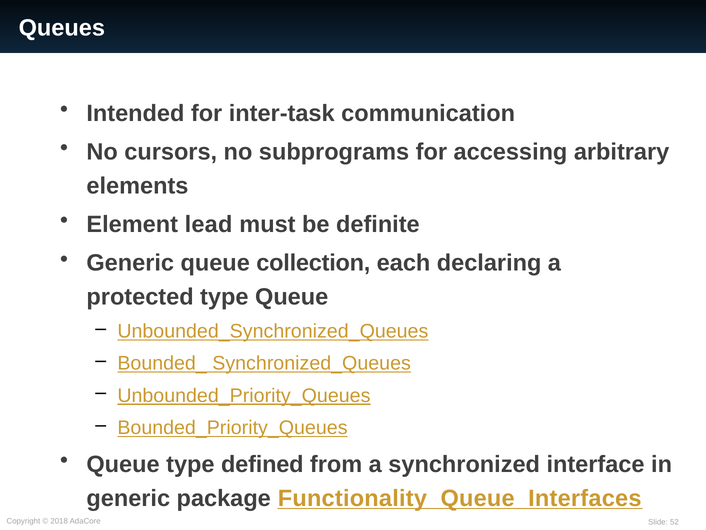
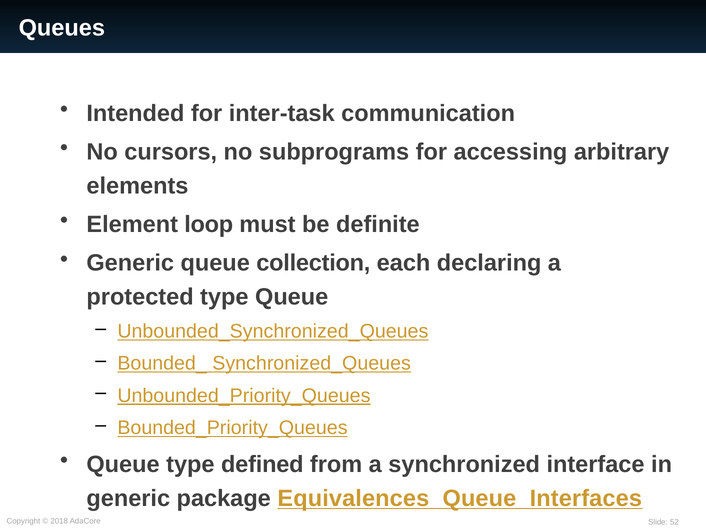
lead: lead -> loop
Functionality_Queue_Interfaces: Functionality_Queue_Interfaces -> Equivalences_Queue_Interfaces
